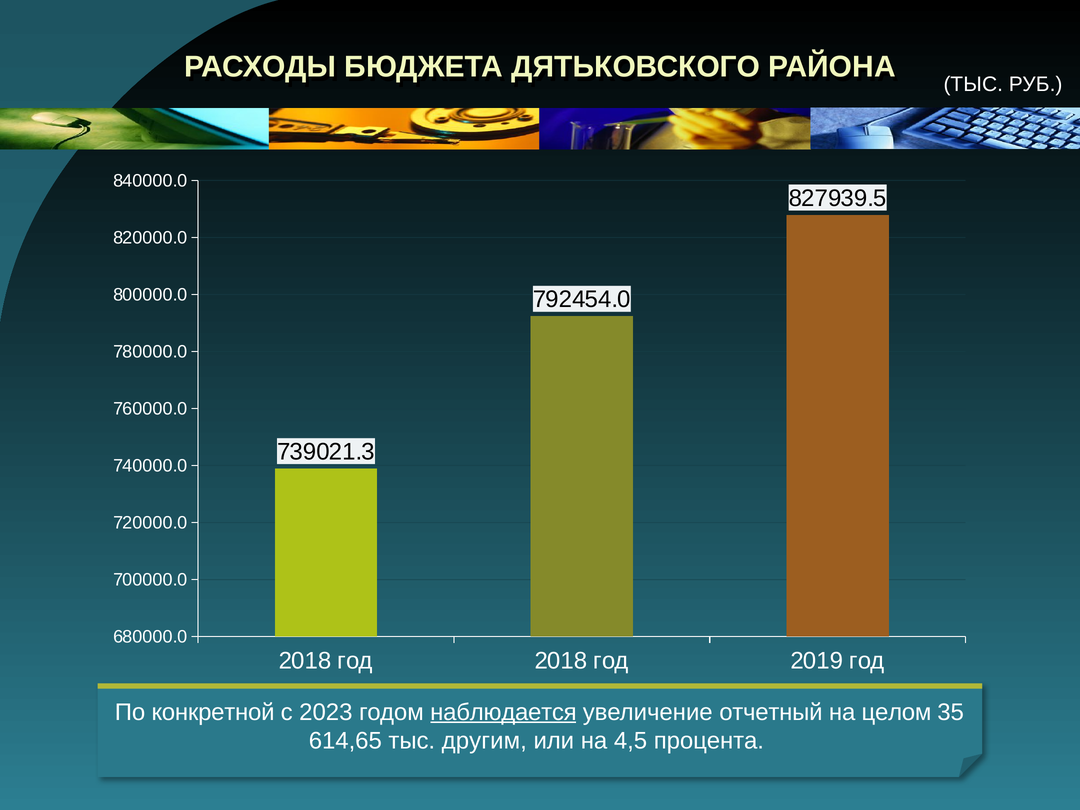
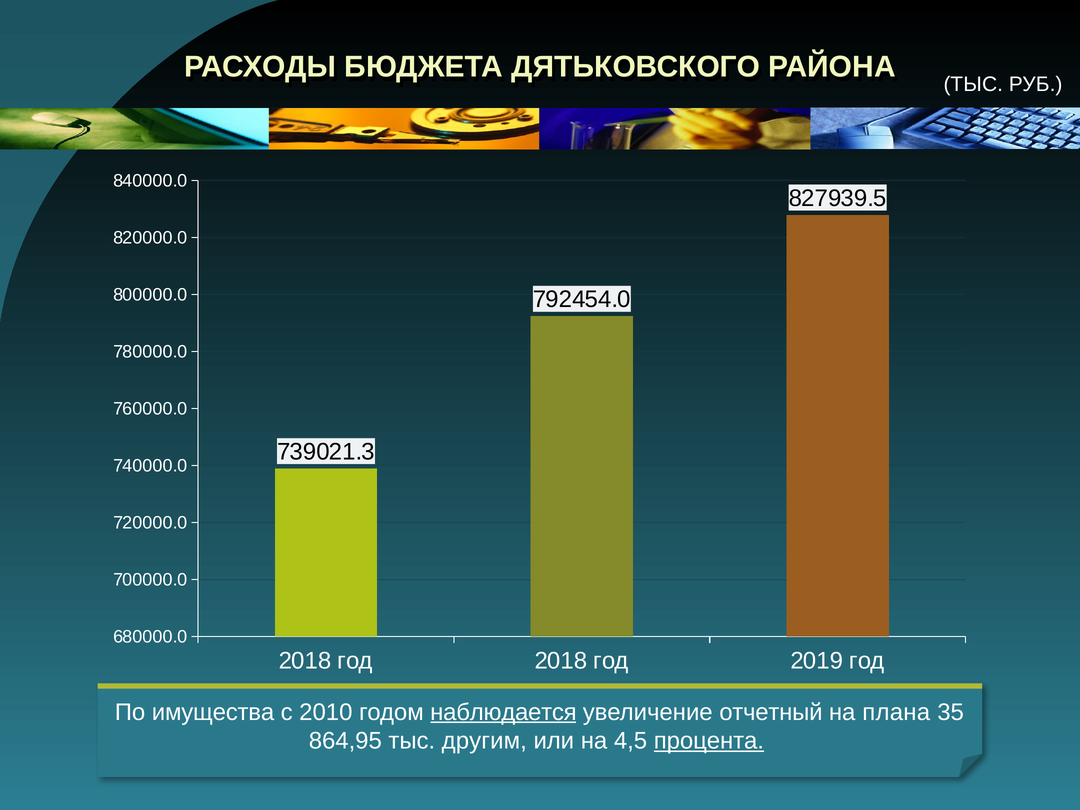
конкретной: конкретной -> имущества
2023: 2023 -> 2010
целом: целом -> плана
614,65: 614,65 -> 864,95
процента underline: none -> present
